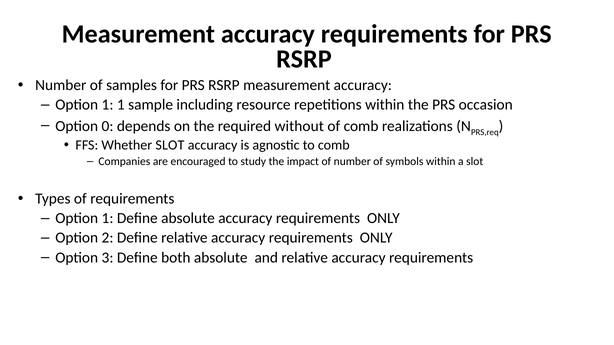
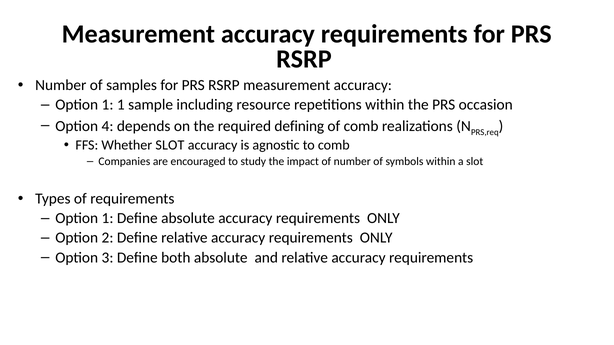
0: 0 -> 4
without: without -> defining
